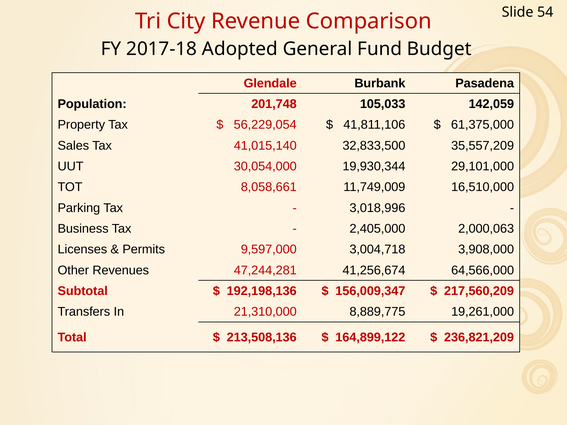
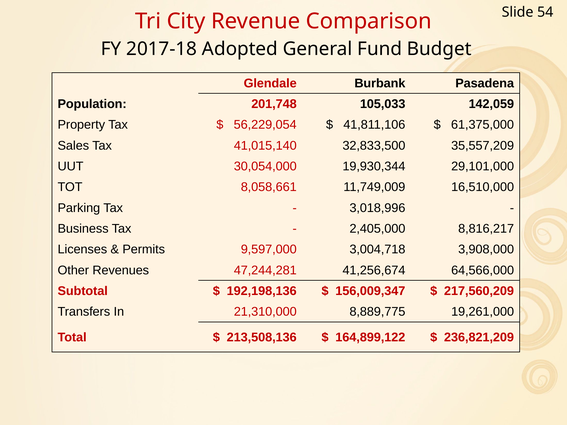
2,000,063: 2,000,063 -> 8,816,217
